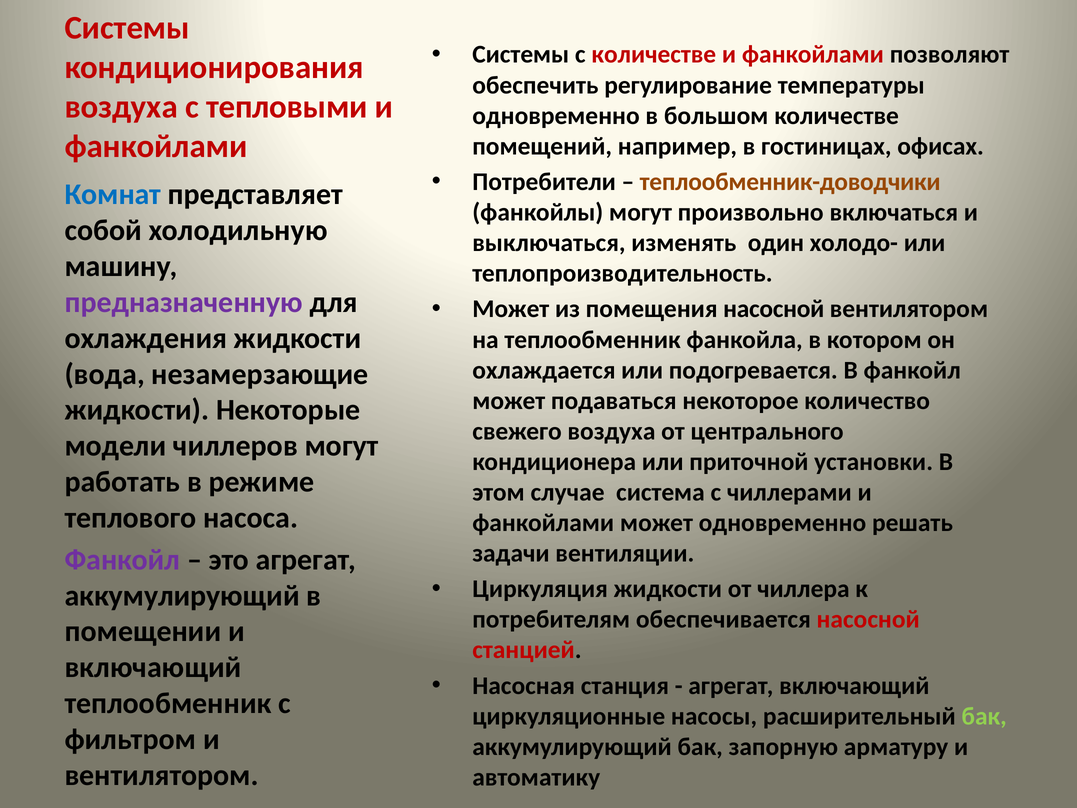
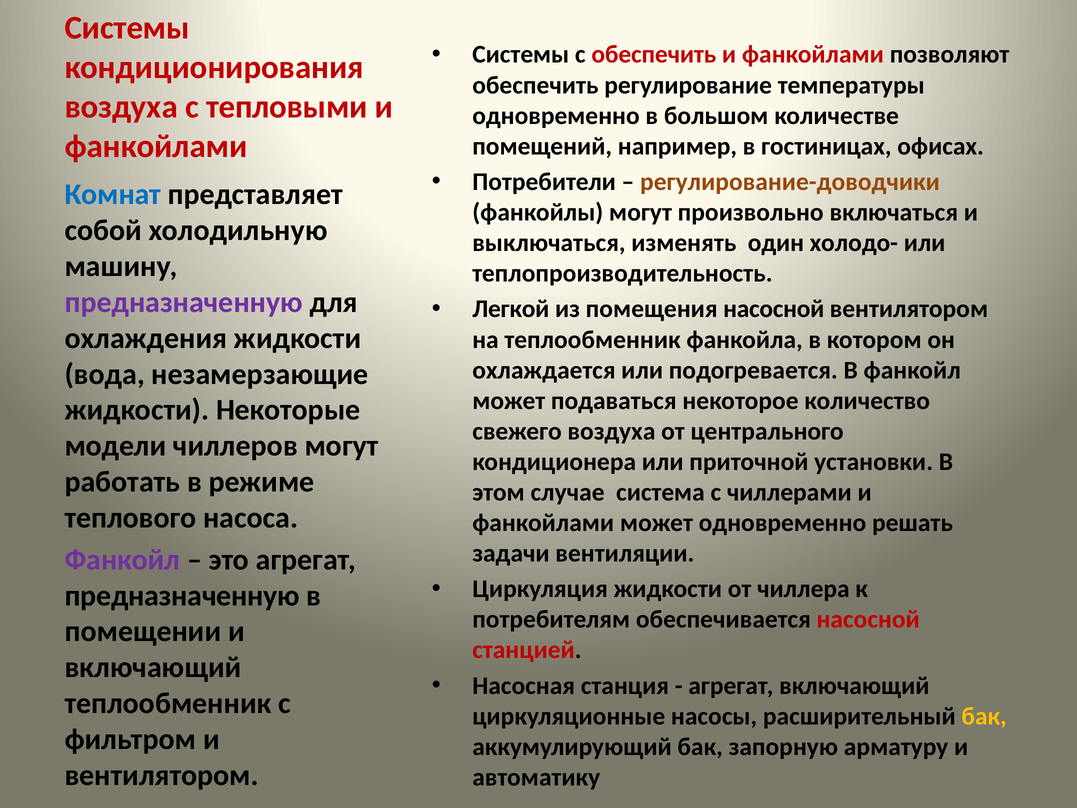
с количестве: количестве -> обеспечить
теплообменник-доводчики: теплообменник-доводчики -> регулирование-доводчики
Может at (511, 309): Может -> Легкой
аккумулирующий at (182, 595): аккумулирующий -> предназначенную
бак at (984, 716) colour: light green -> yellow
